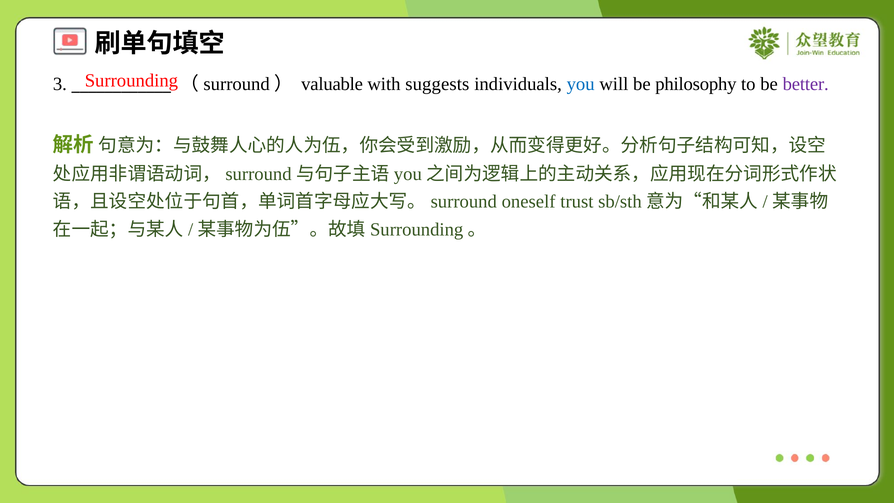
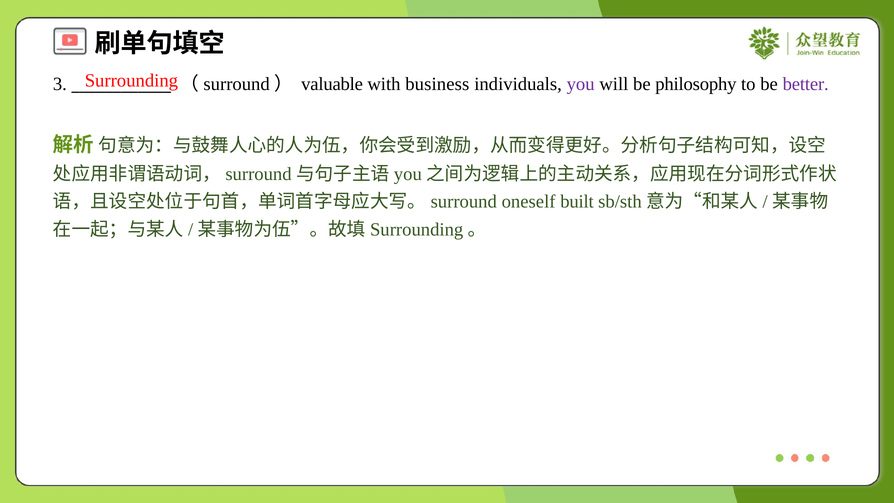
suggests: suggests -> business
you colour: blue -> purple
trust: trust -> built
